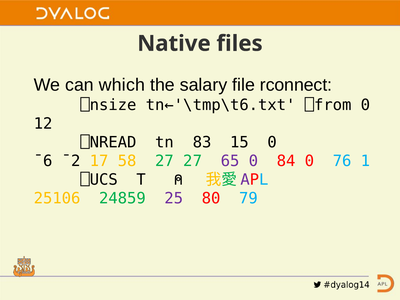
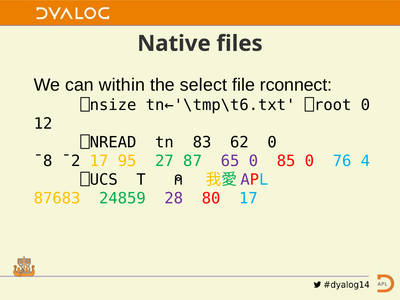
which: which -> within
salary: salary -> select
⎕from: ⎕from -> ⎕root
15: 15 -> 62
¯6: ¯6 -> ¯8
58: 58 -> 95
27 27: 27 -> 87
84: 84 -> 85
1: 1 -> 4
25106: 25106 -> 87683
25: 25 -> 28
80 79: 79 -> 17
